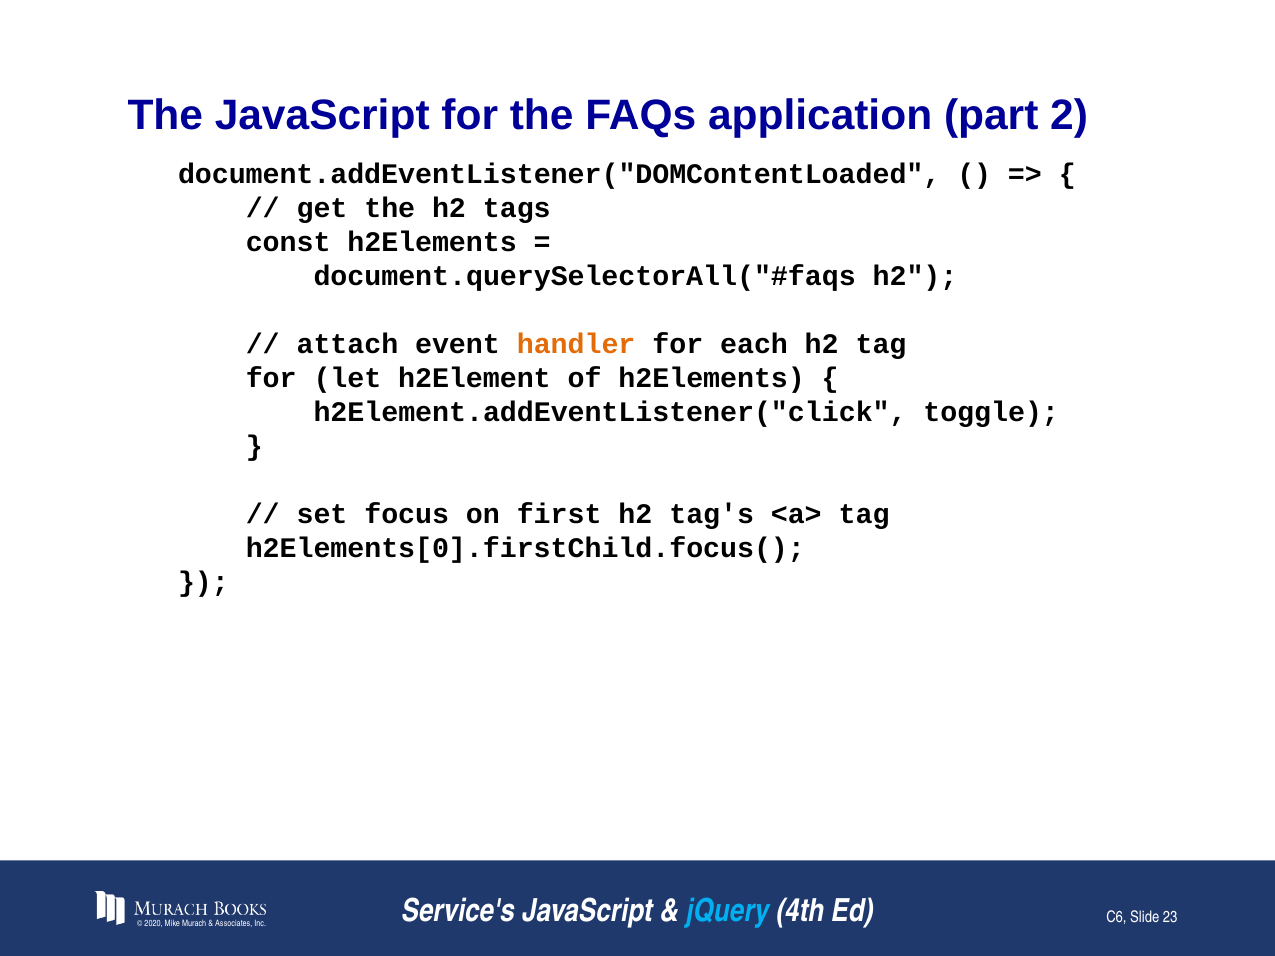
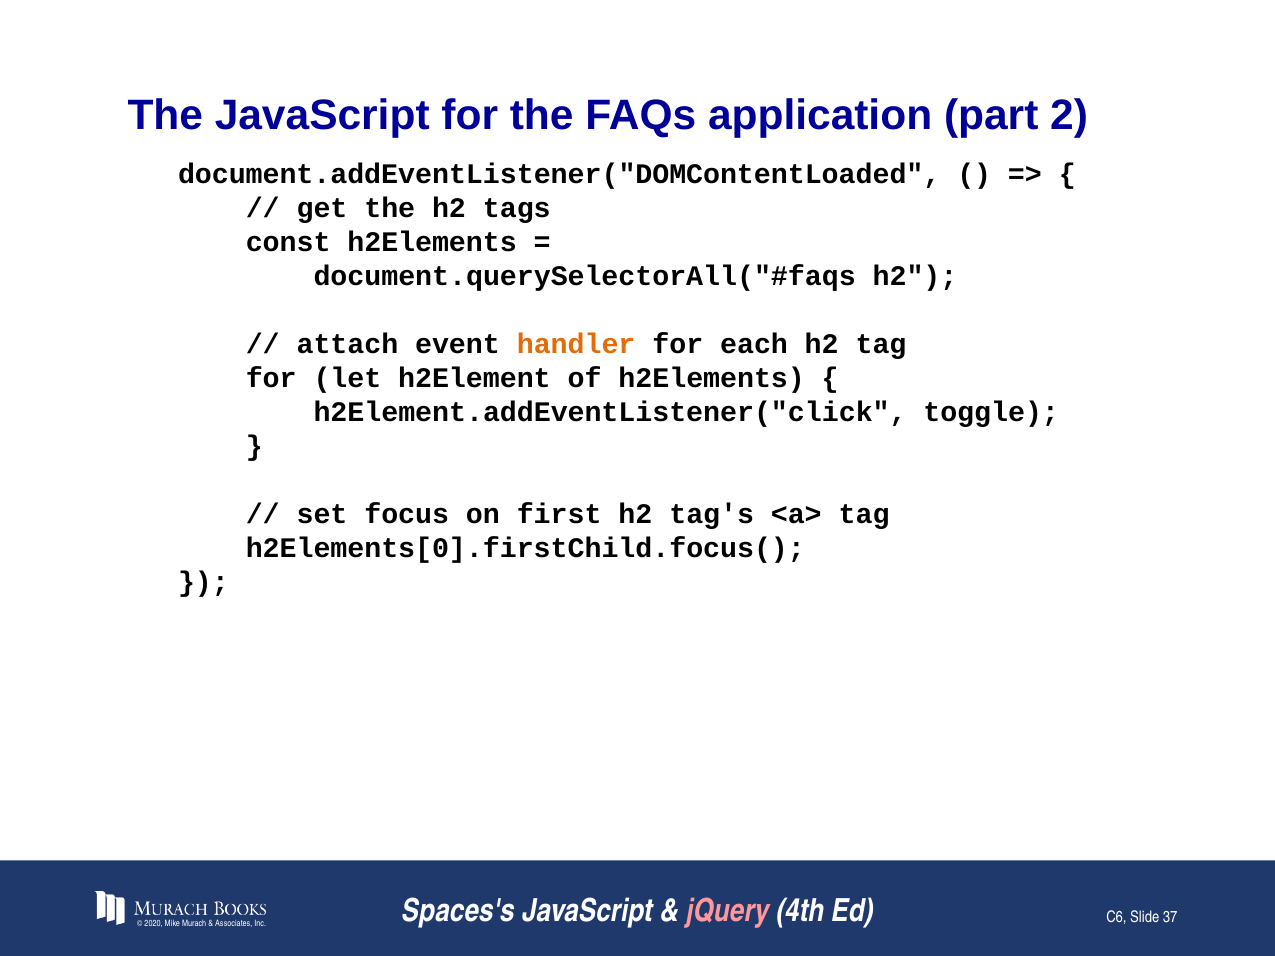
Service's: Service's -> Spaces's
jQuery colour: light blue -> pink
23: 23 -> 37
